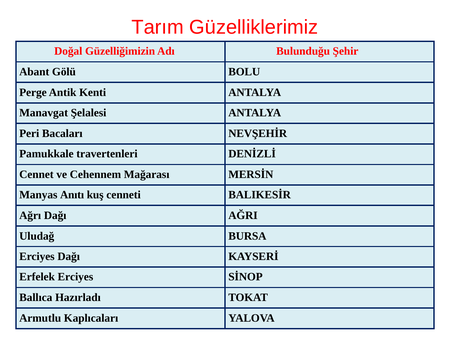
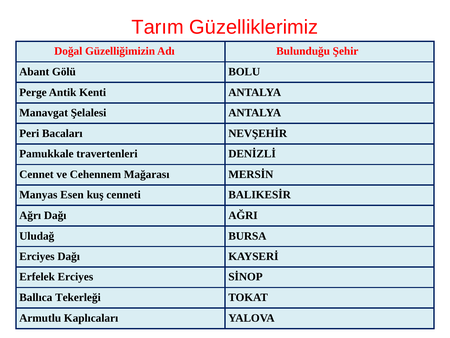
Anıtı: Anıtı -> Esen
Hazırladı: Hazırladı -> Tekerleği
